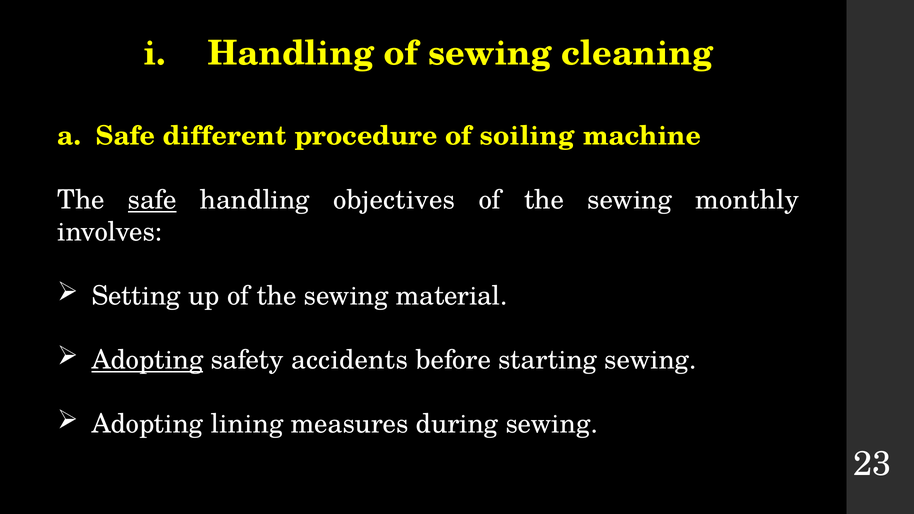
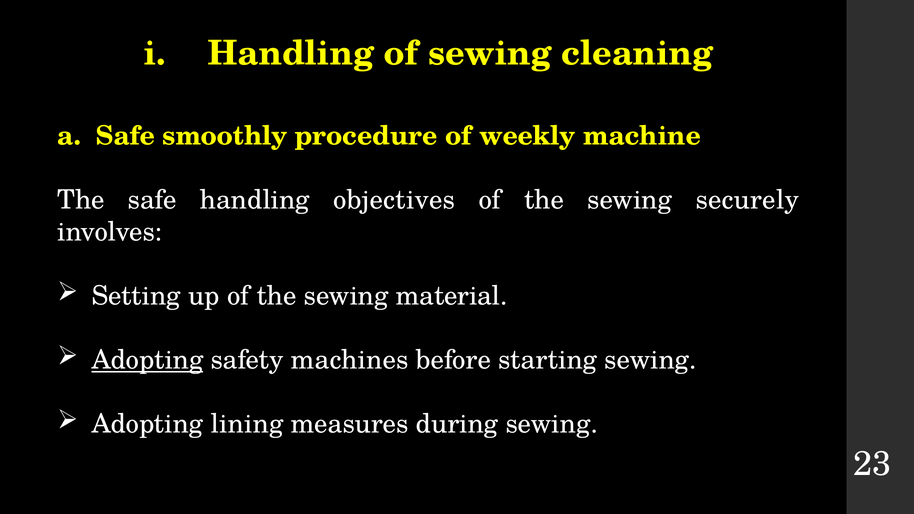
different: different -> smoothly
soiling: soiling -> weekly
safe at (152, 200) underline: present -> none
monthly: monthly -> securely
accidents: accidents -> machines
